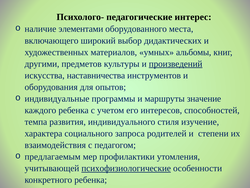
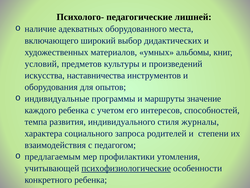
интерес: интерес -> лишней
элементами: элементами -> адекватных
другими: другими -> условий
произведений underline: present -> none
изучение: изучение -> журналы
